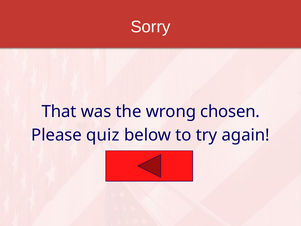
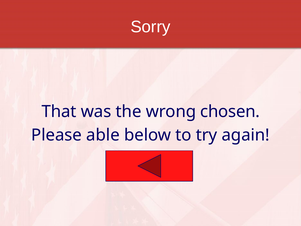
quiz: quiz -> able
